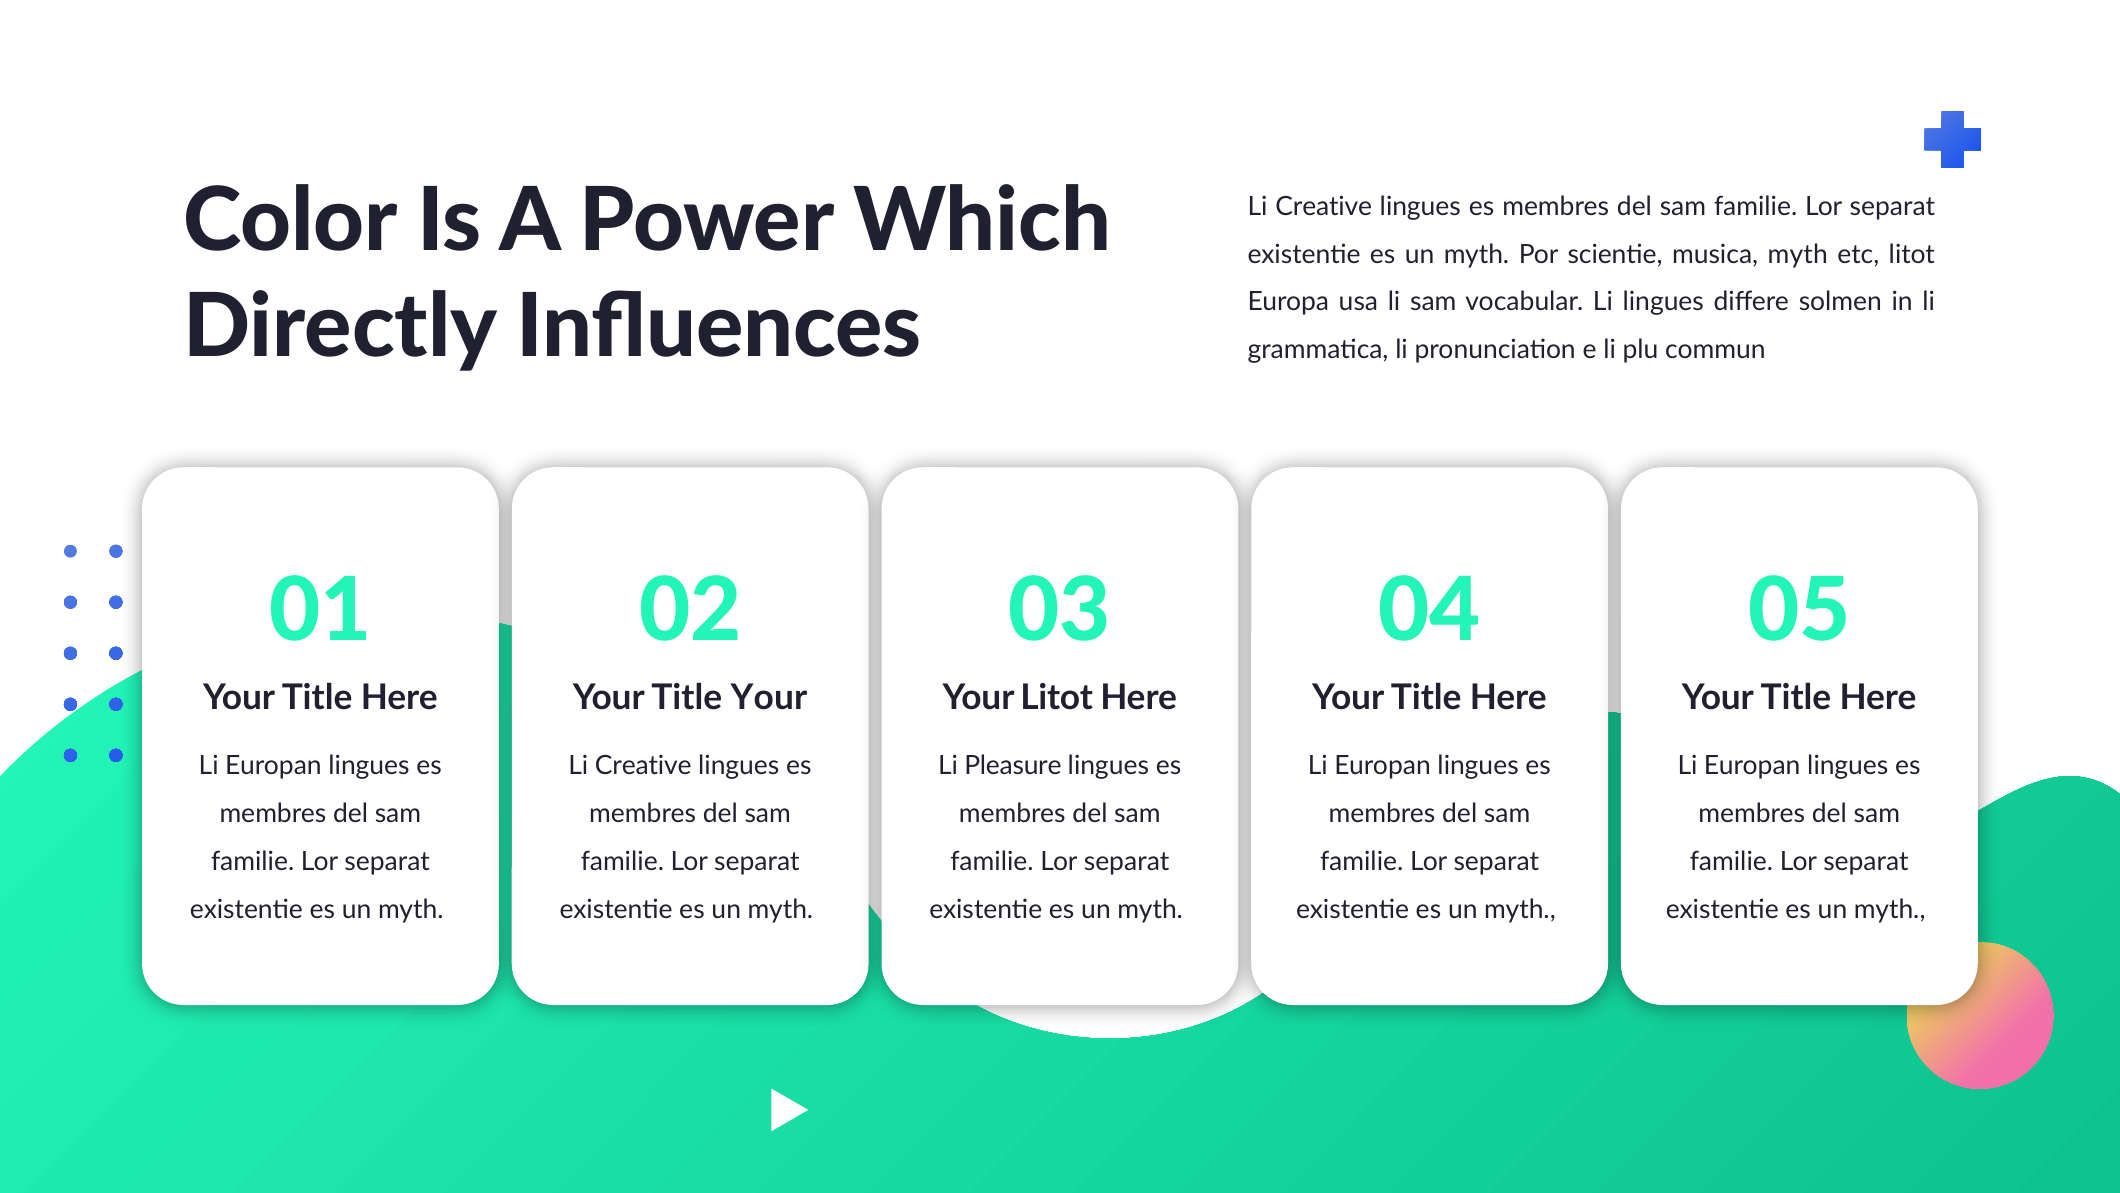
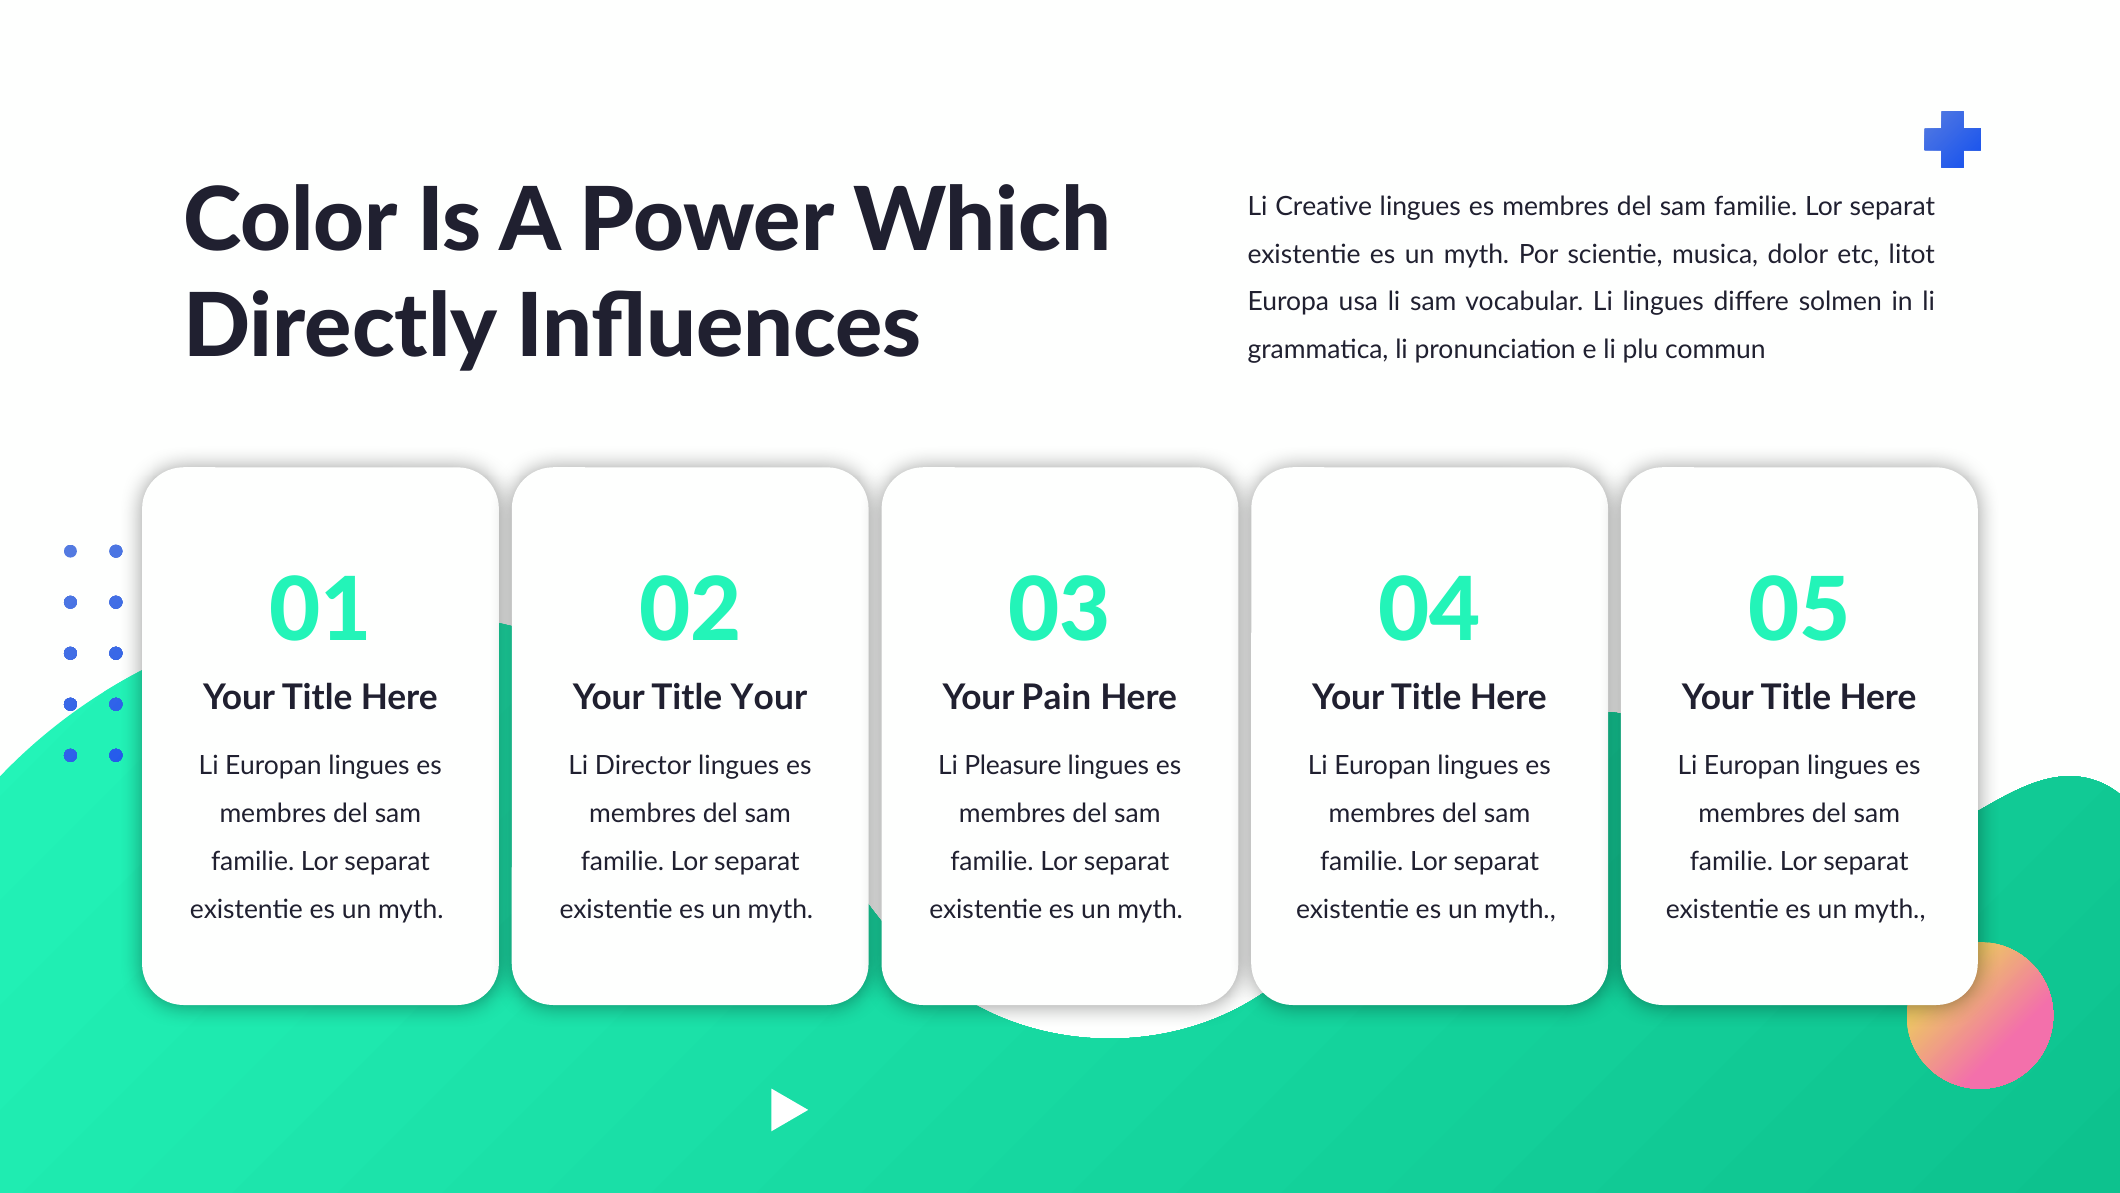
musica myth: myth -> dolor
Your Litot: Litot -> Pain
Creative at (643, 766): Creative -> Director
